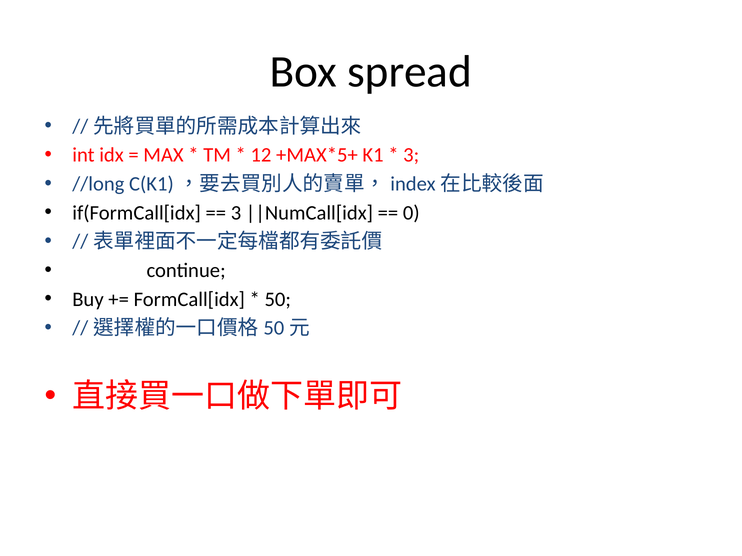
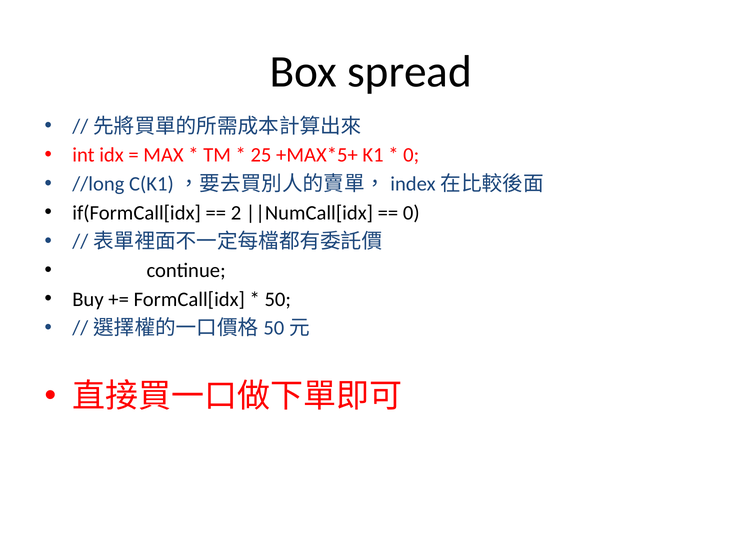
12: 12 -> 25
3 at (411, 155): 3 -> 0
3 at (236, 213): 3 -> 2
